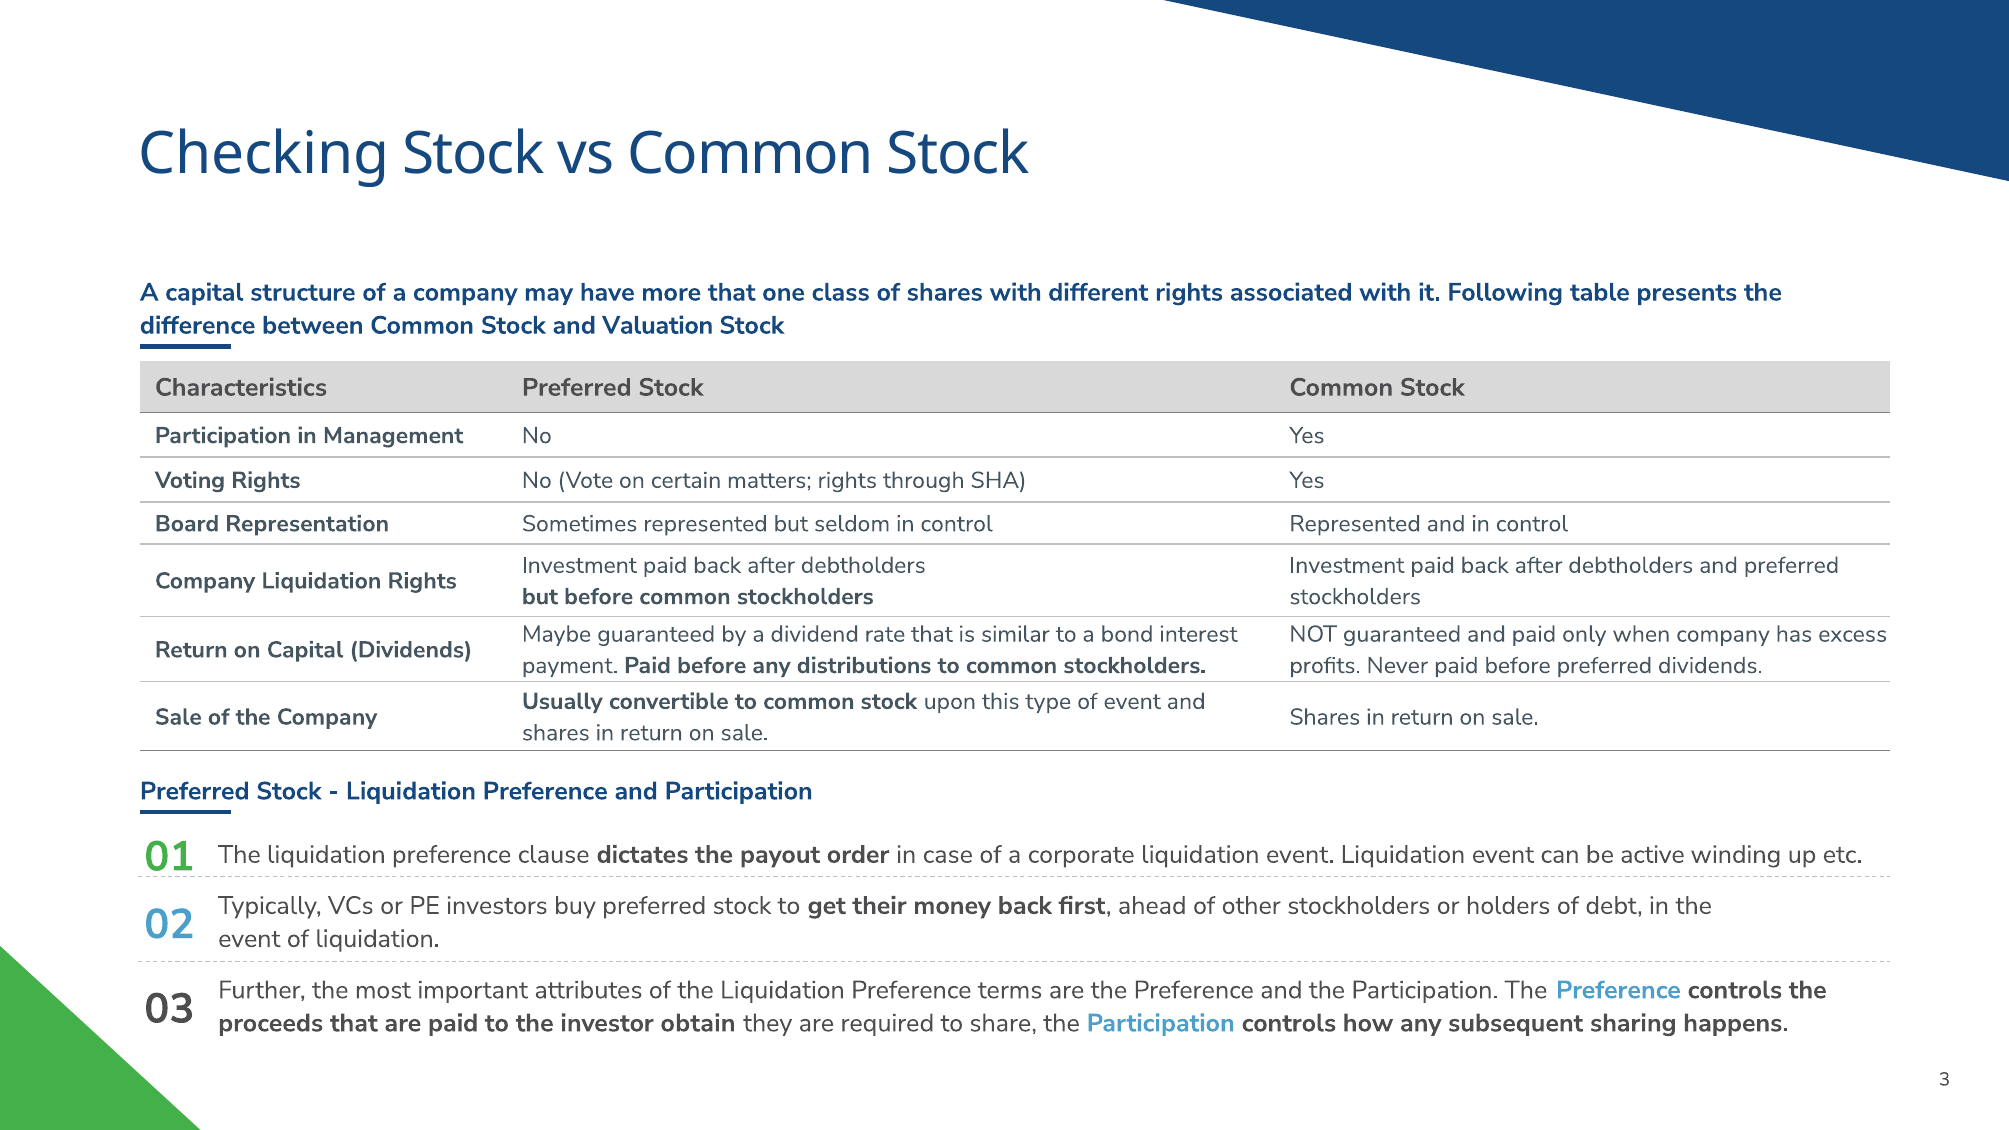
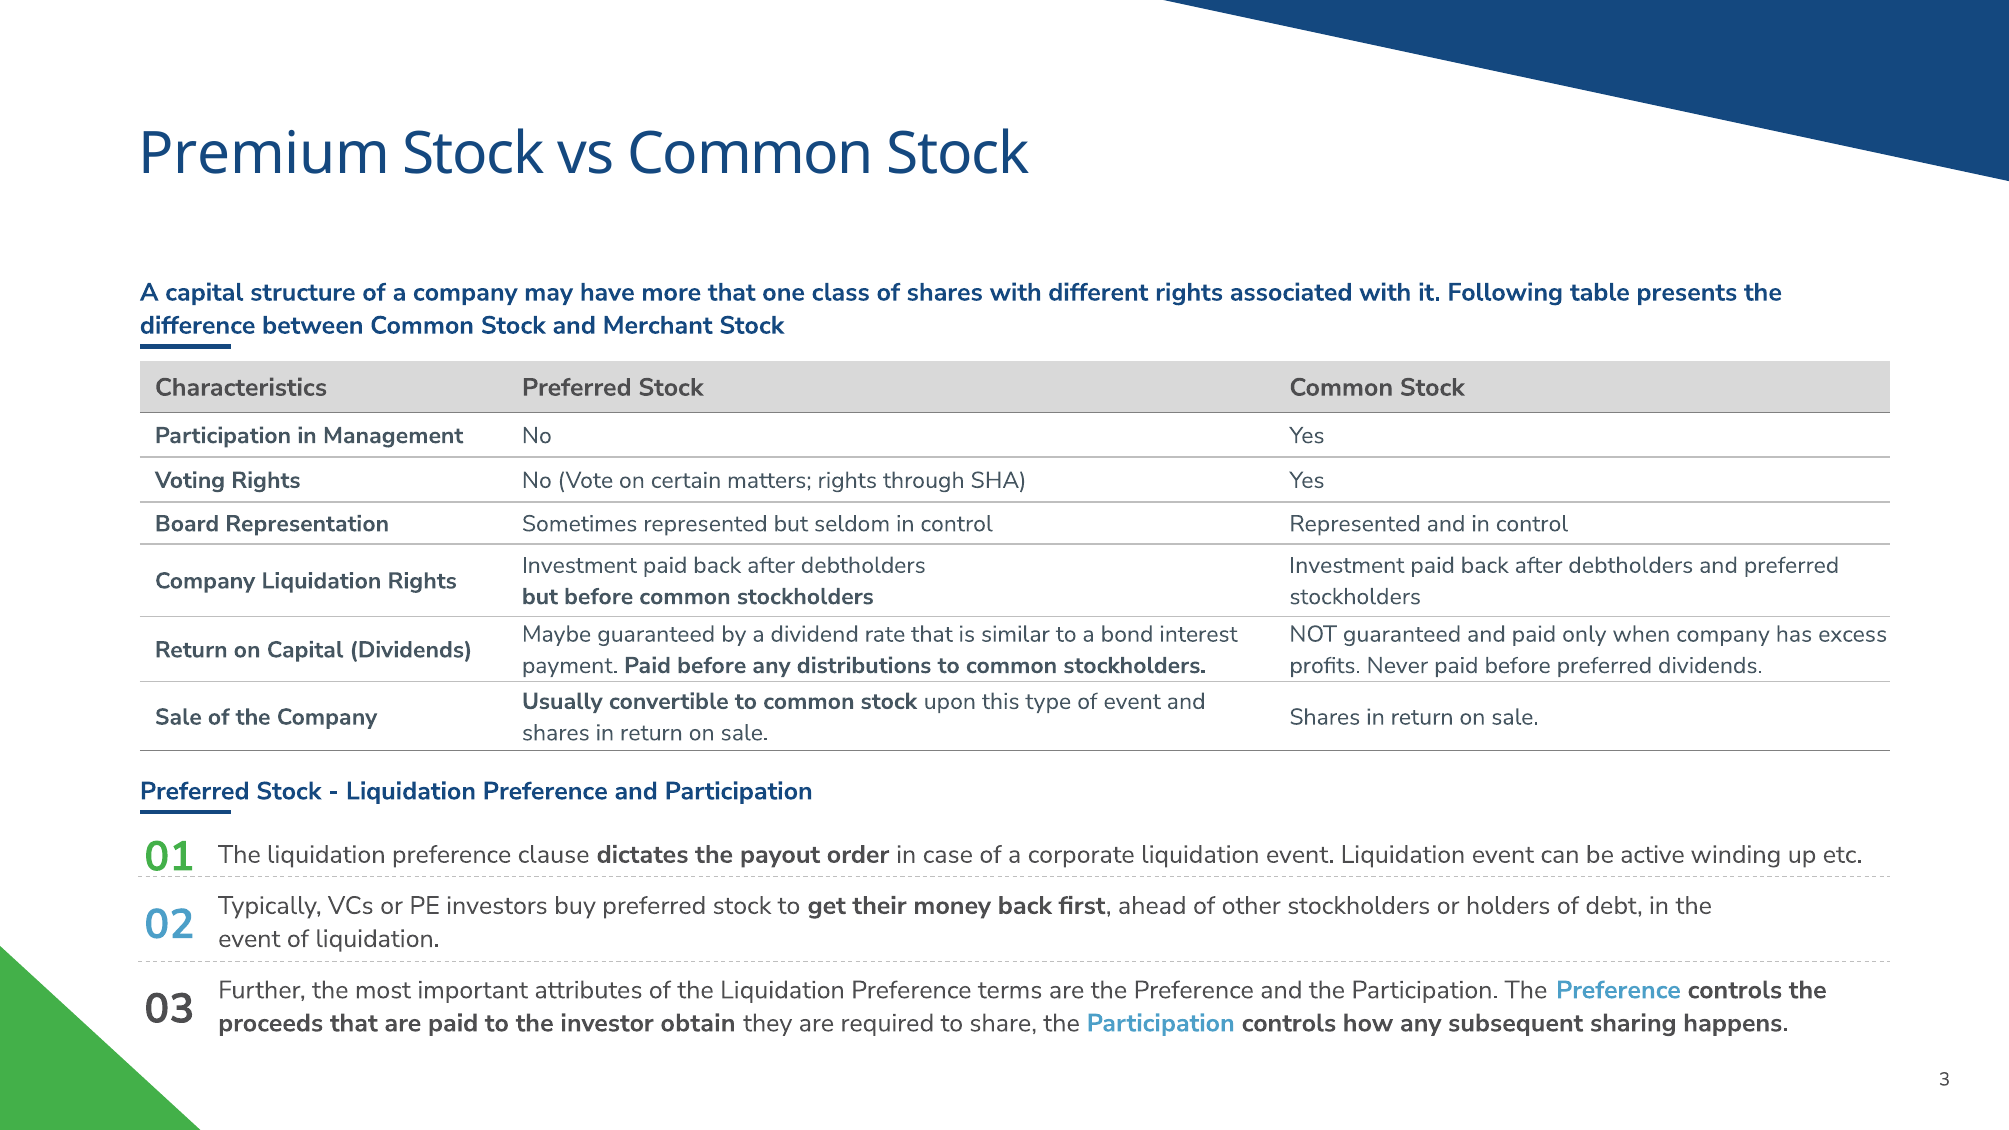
Checking: Checking -> Premium
Valuation: Valuation -> Merchant
